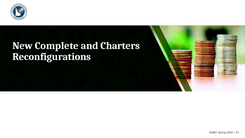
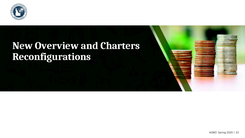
Complete: Complete -> Overview
